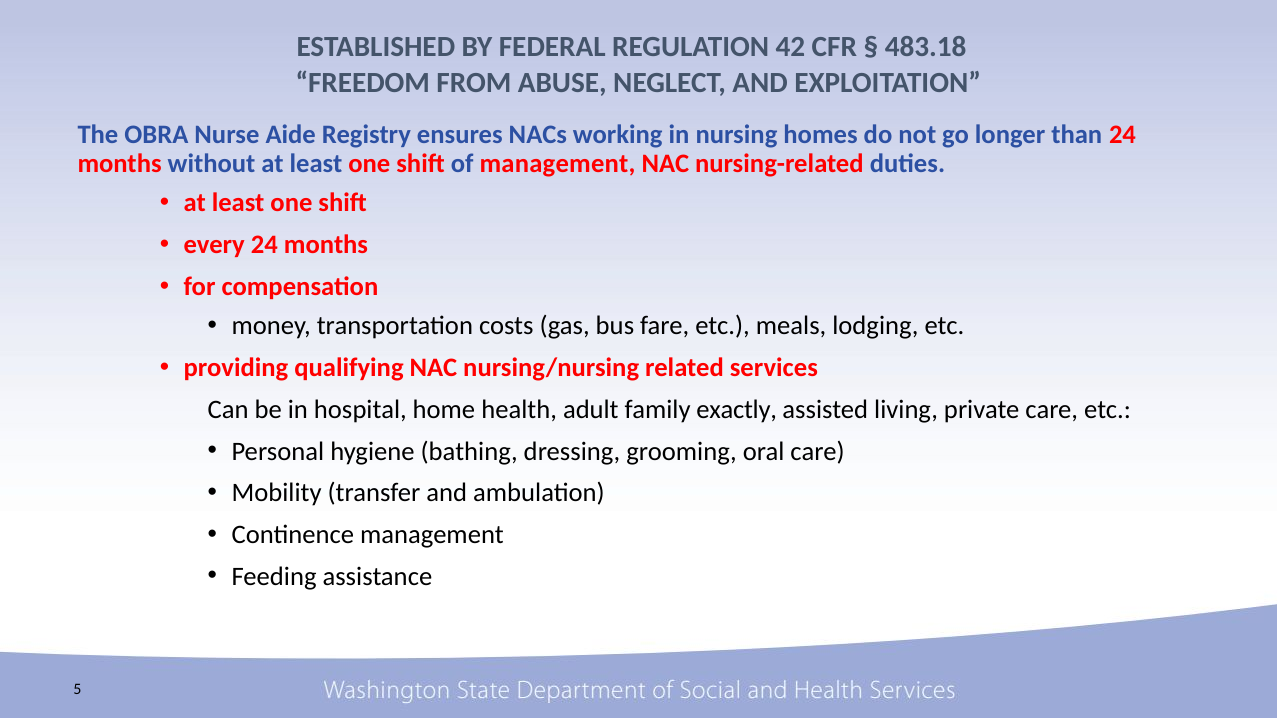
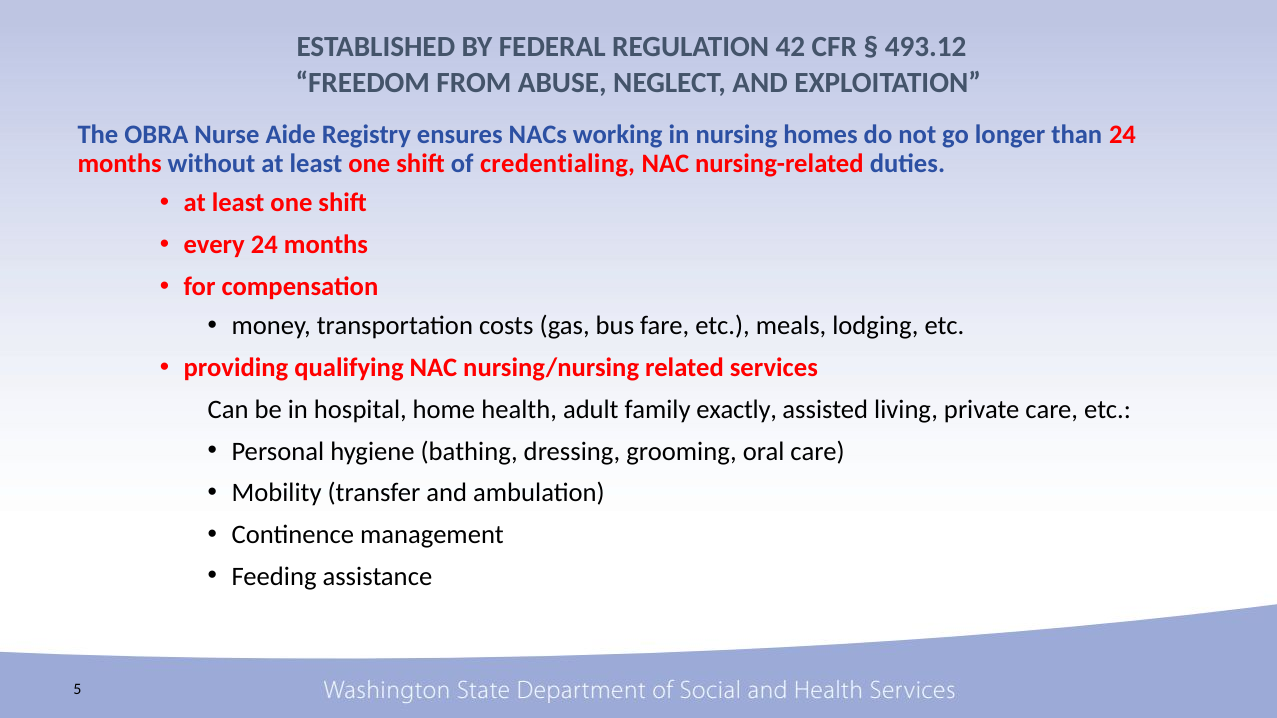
483.18: 483.18 -> 493.12
of management: management -> credentialing
